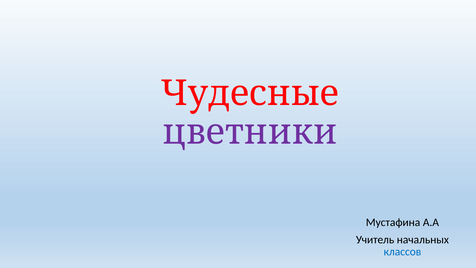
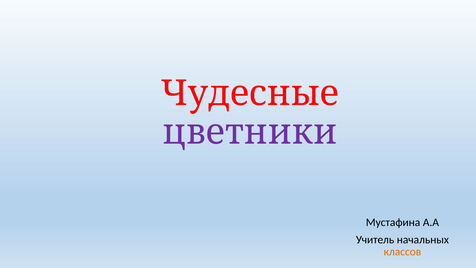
классов colour: blue -> orange
